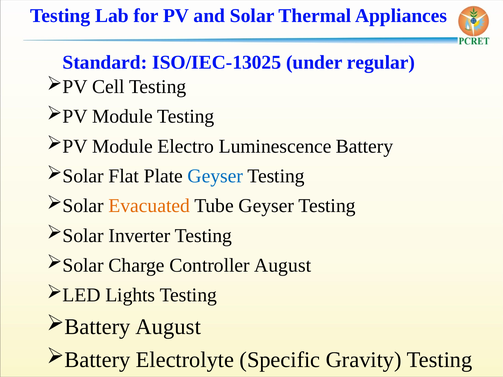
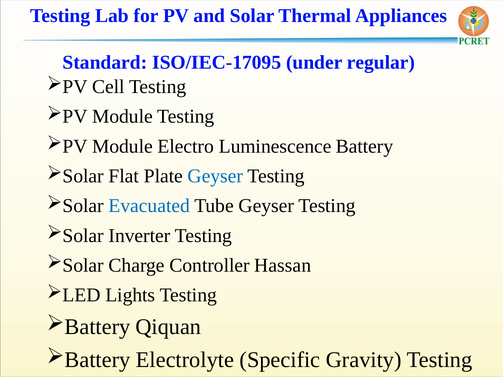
ISO/IEC-13025: ISO/IEC-13025 -> ISO/IEC-17095
Evacuated colour: orange -> blue
Controller August: August -> Hassan
Battery August: August -> Qiquan
